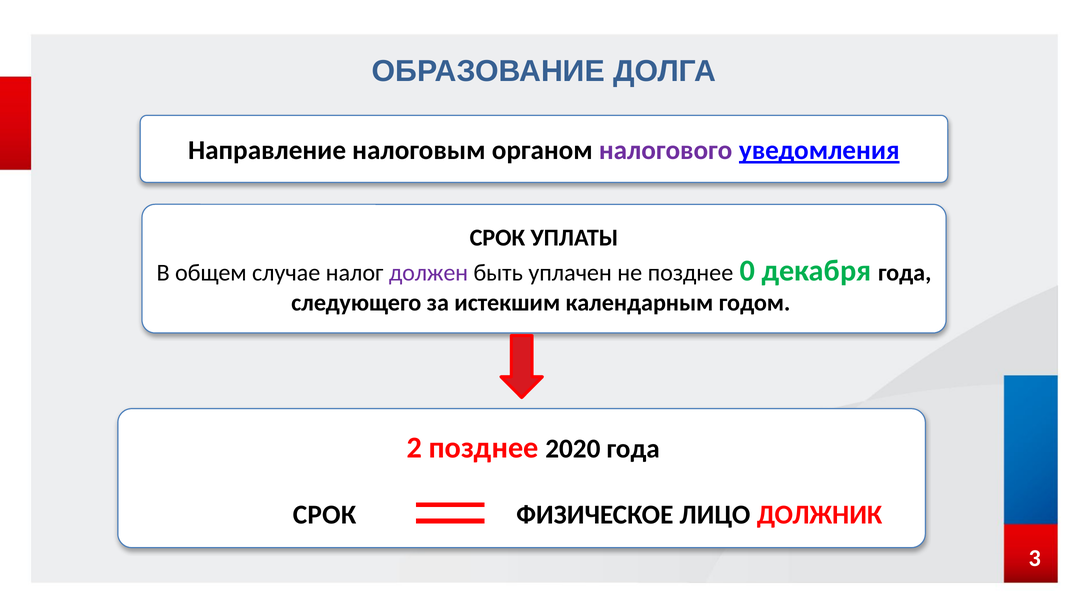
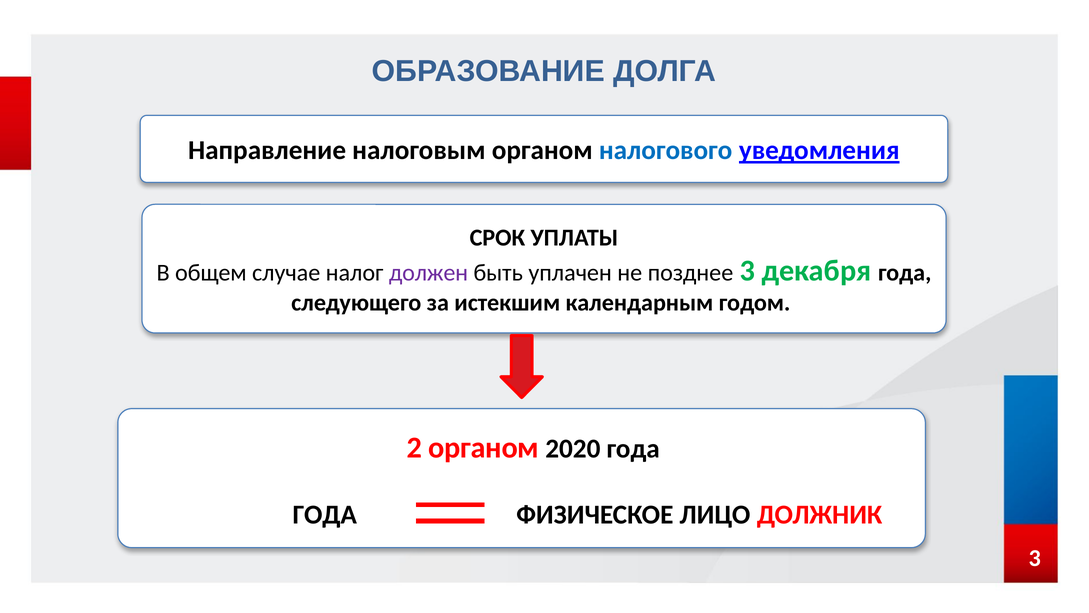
налогового colour: purple -> blue
позднее 0: 0 -> 3
2 позднее: позднее -> органом
СРОК at (324, 514): СРОК -> ГОДА
